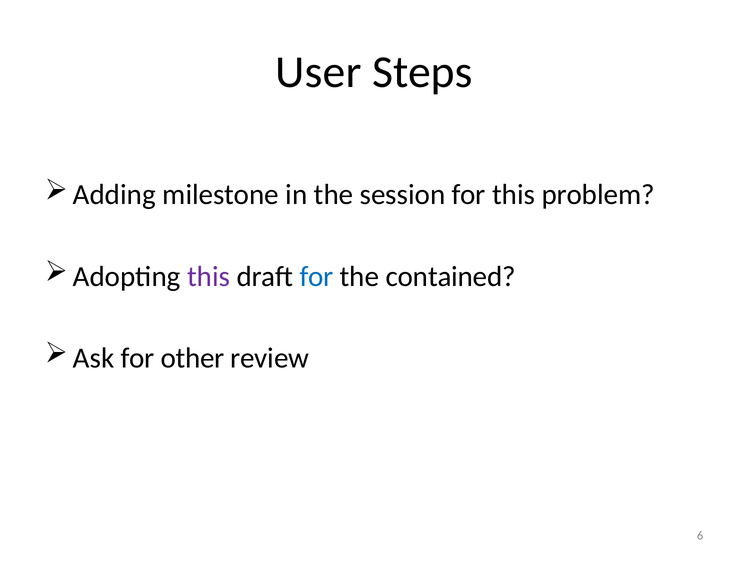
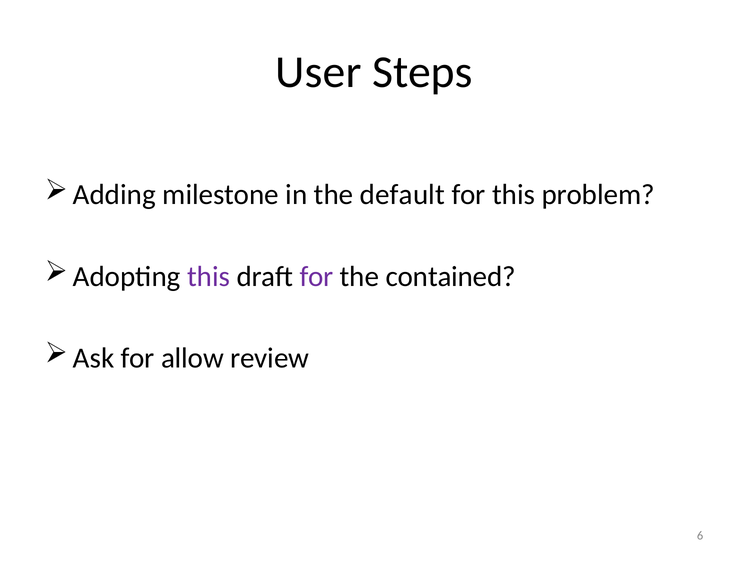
session: session -> default
for at (316, 276) colour: blue -> purple
other: other -> allow
